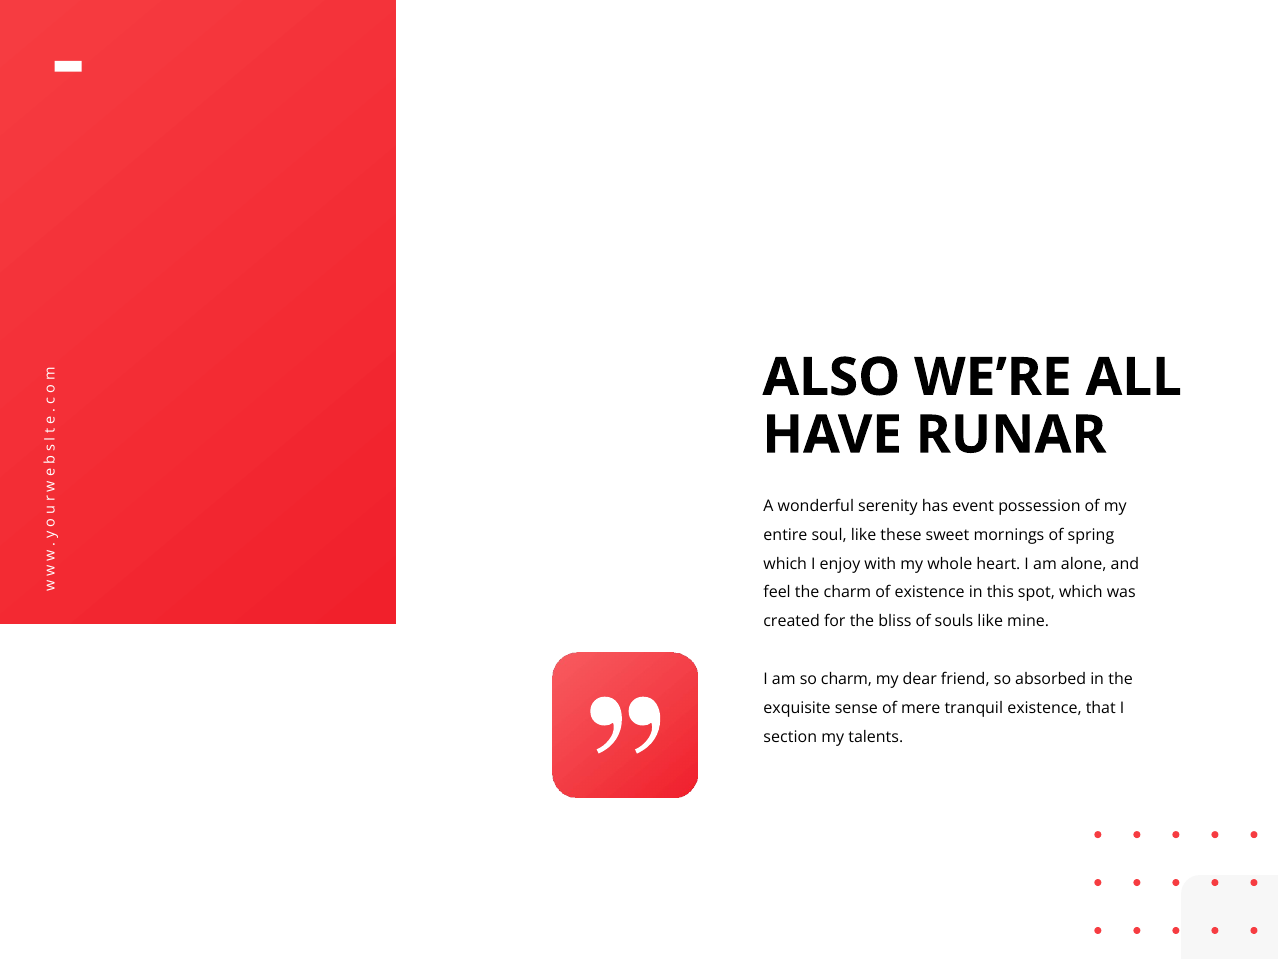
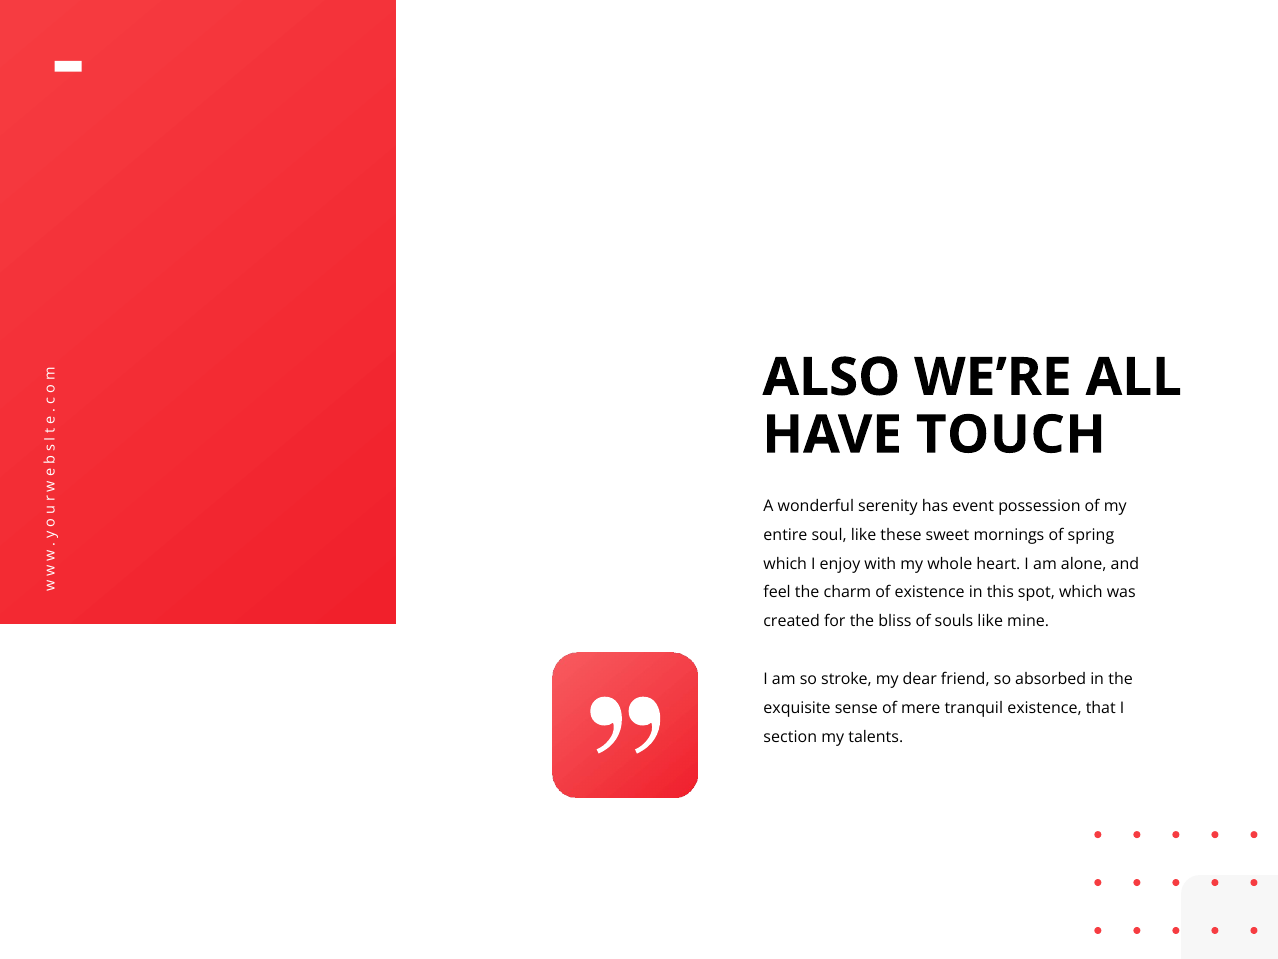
RUNAR: RUNAR -> TOUCH
so charm: charm -> stroke
